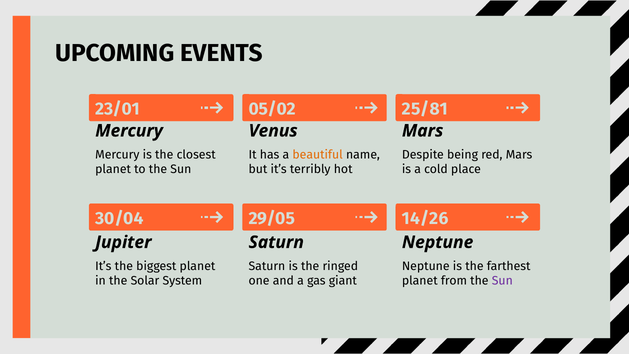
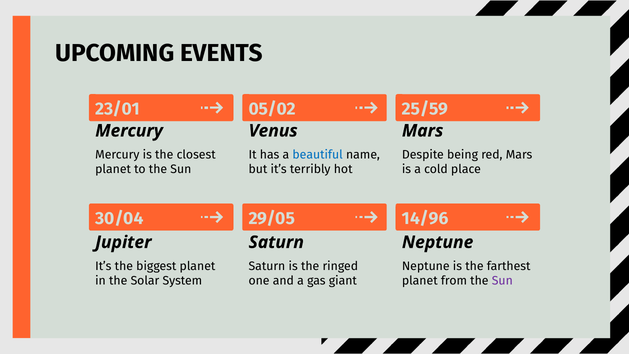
25/81: 25/81 -> 25/59
beautiful colour: orange -> blue
14/26: 14/26 -> 14/96
